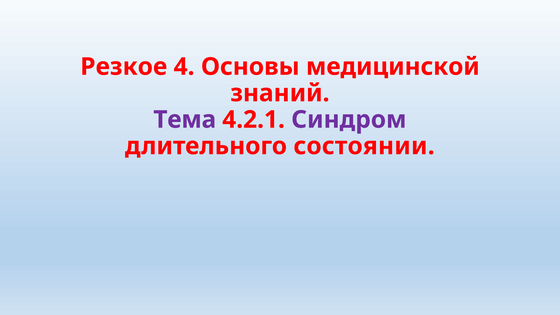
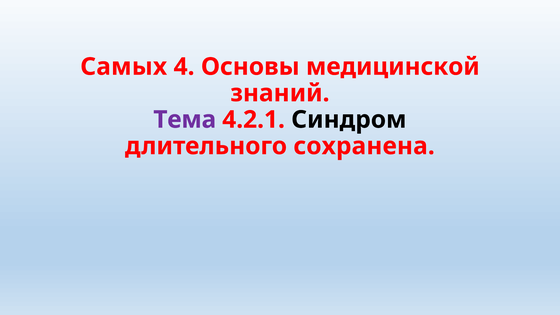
Резкое: Резкое -> Самых
Синдром colour: purple -> black
состоянии: состоянии -> сохранена
